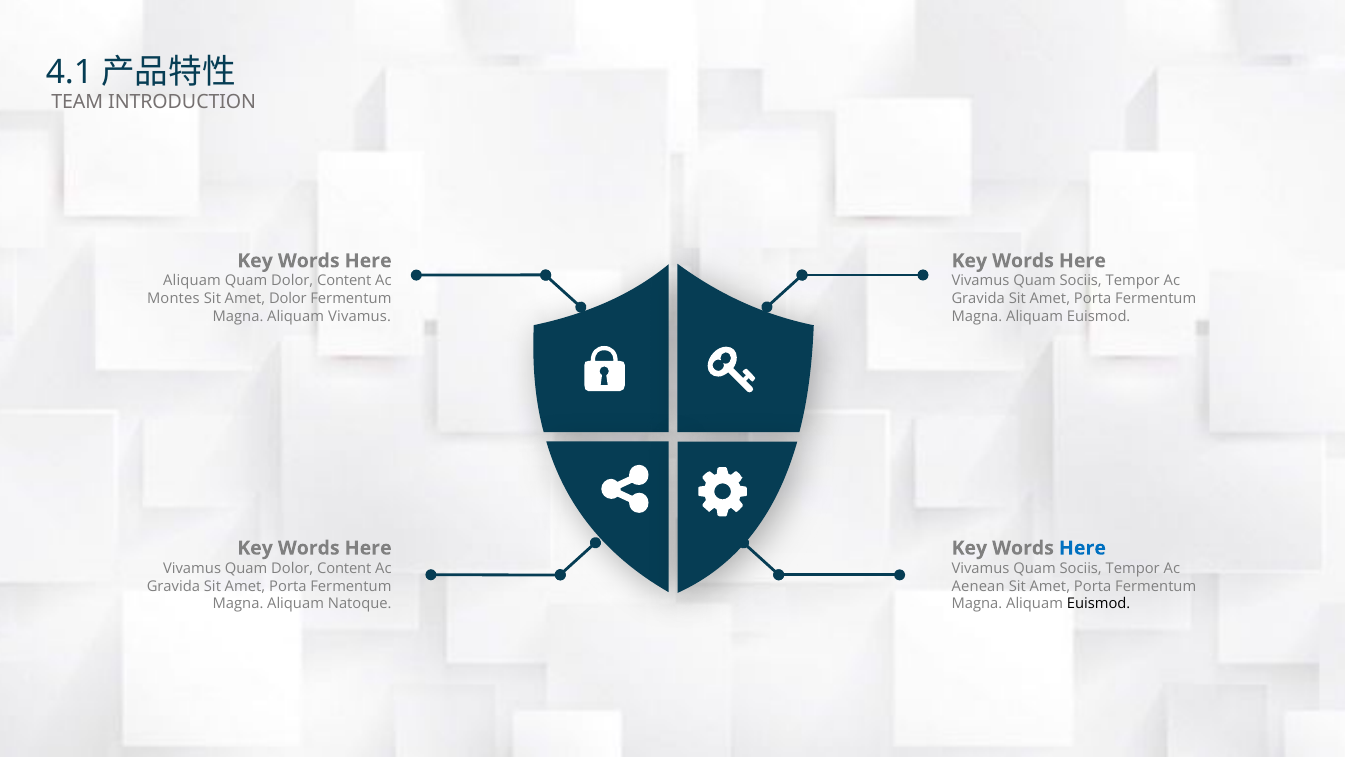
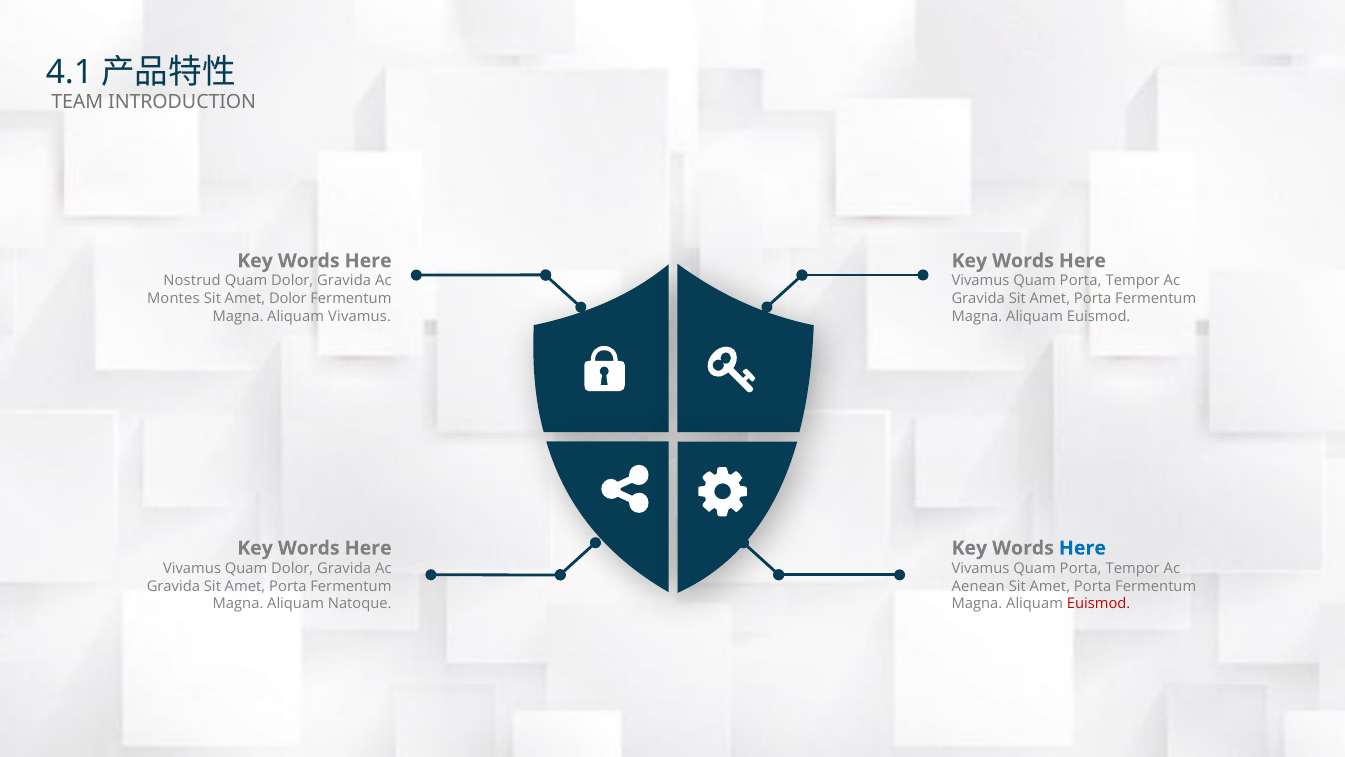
Aliquam at (192, 281): Aliquam -> Nostrud
Content at (344, 281): Content -> Gravida
Sociis at (1081, 281): Sociis -> Porta
Vivamus Quam Dolor Content: Content -> Gravida
Sociis at (1081, 568): Sociis -> Porta
Euismod at (1099, 604) colour: black -> red
